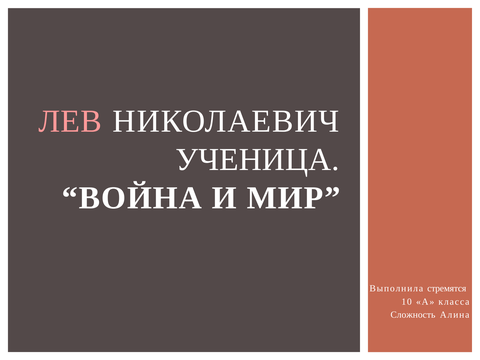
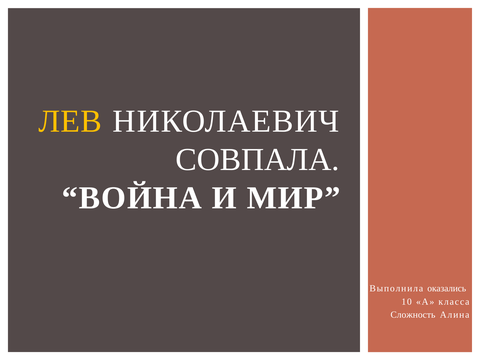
ЛЕВ colour: pink -> yellow
УЧЕНИЦА: УЧЕНИЦА -> СОВПАЛА
стремятся: стремятся -> оказались
